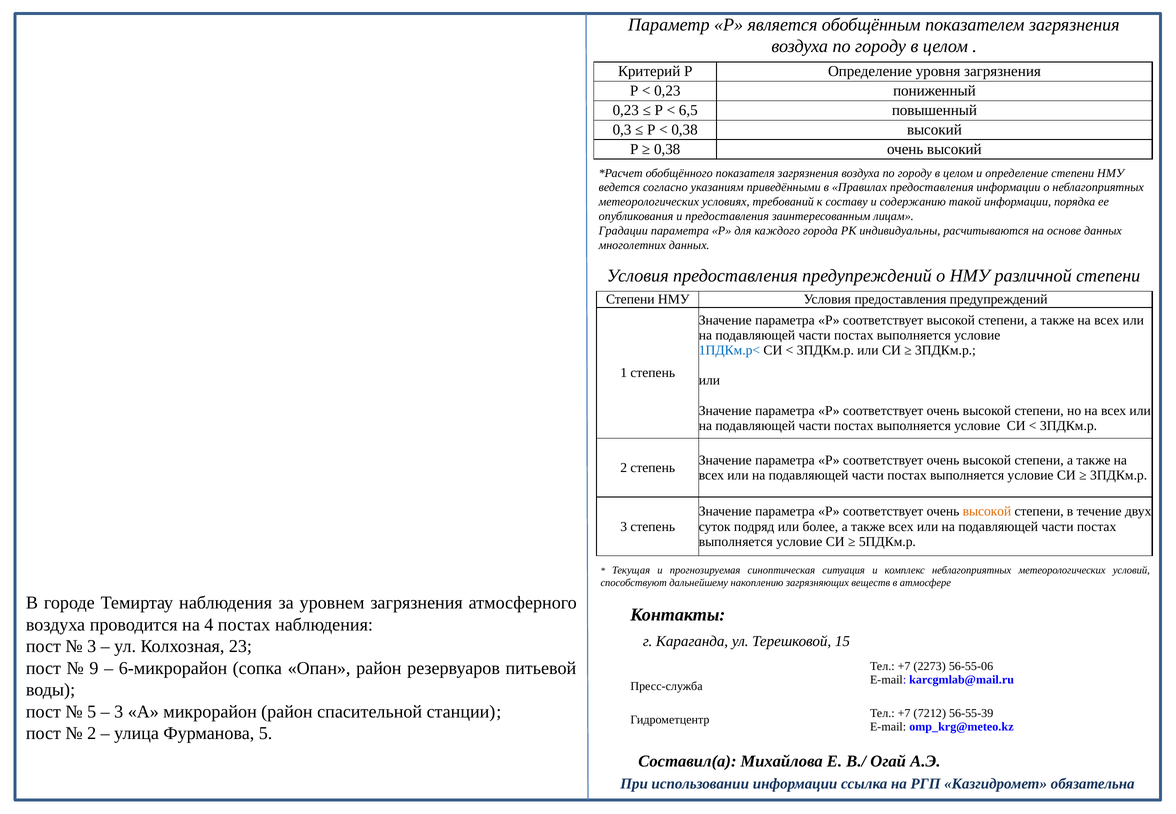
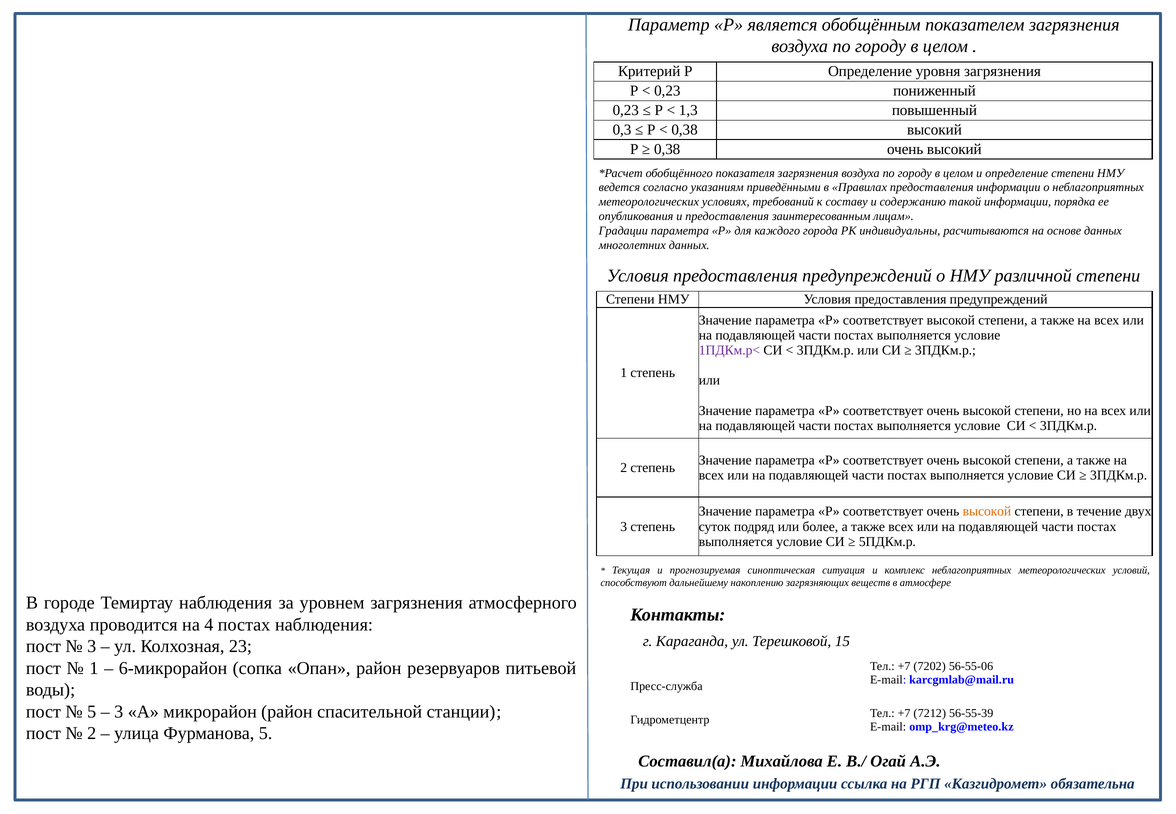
6,5: 6,5 -> 1,3
1ПДКм.р< colour: blue -> purple
9 at (94, 668): 9 -> 1
2273: 2273 -> 7202
